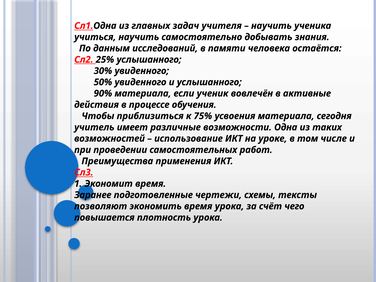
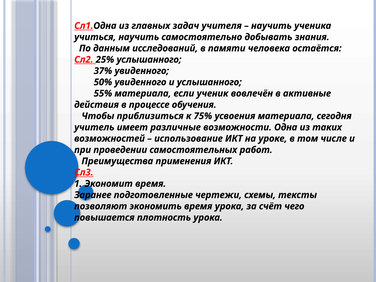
30%: 30% -> 37%
90%: 90% -> 55%
